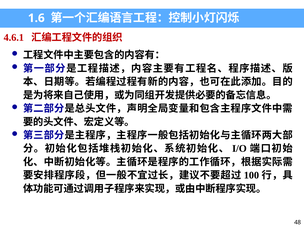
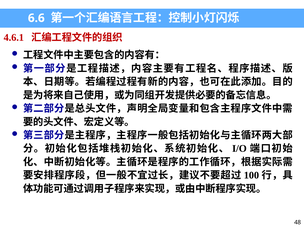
1.6: 1.6 -> 6.6
